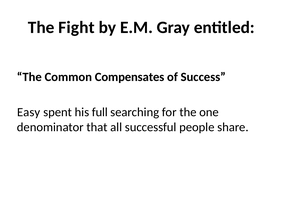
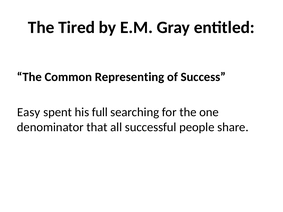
Fight: Fight -> Tired
Compensates: Compensates -> Representing
